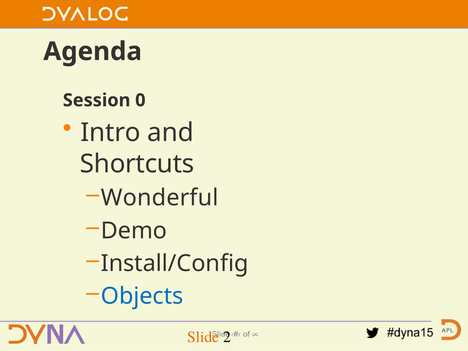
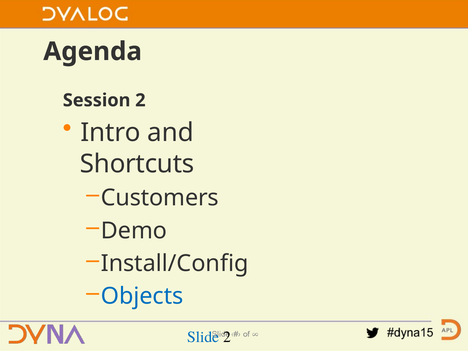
Session 0: 0 -> 2
Wonderful: Wonderful -> Customers
Slide colour: orange -> blue
